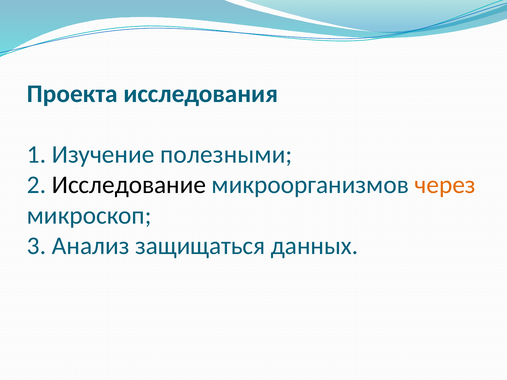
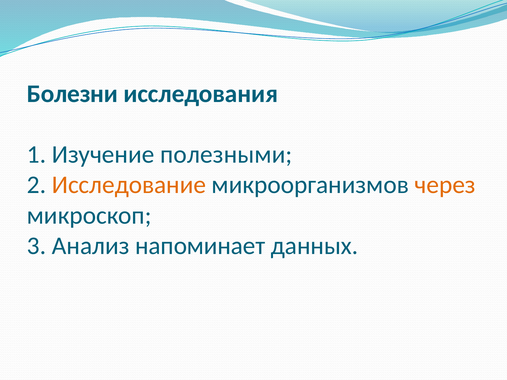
Проекта: Проекта -> Болезни
Исследование colour: black -> orange
защищаться: защищаться -> напоминает
